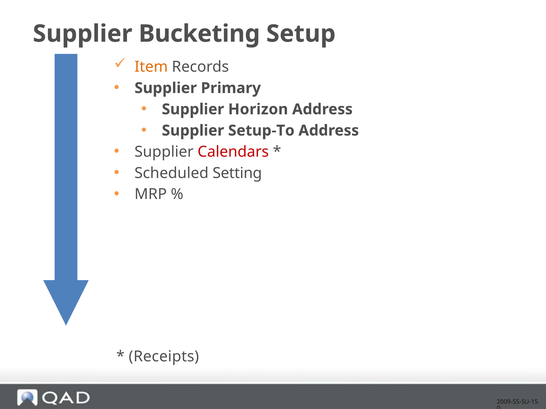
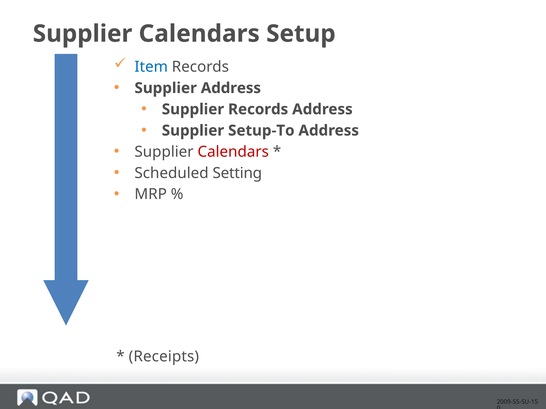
Bucketing at (199, 34): Bucketing -> Calendars
Item colour: orange -> blue
Supplier Primary: Primary -> Address
Supplier Horizon: Horizon -> Records
